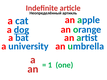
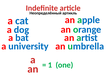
dog underline: present -> none
